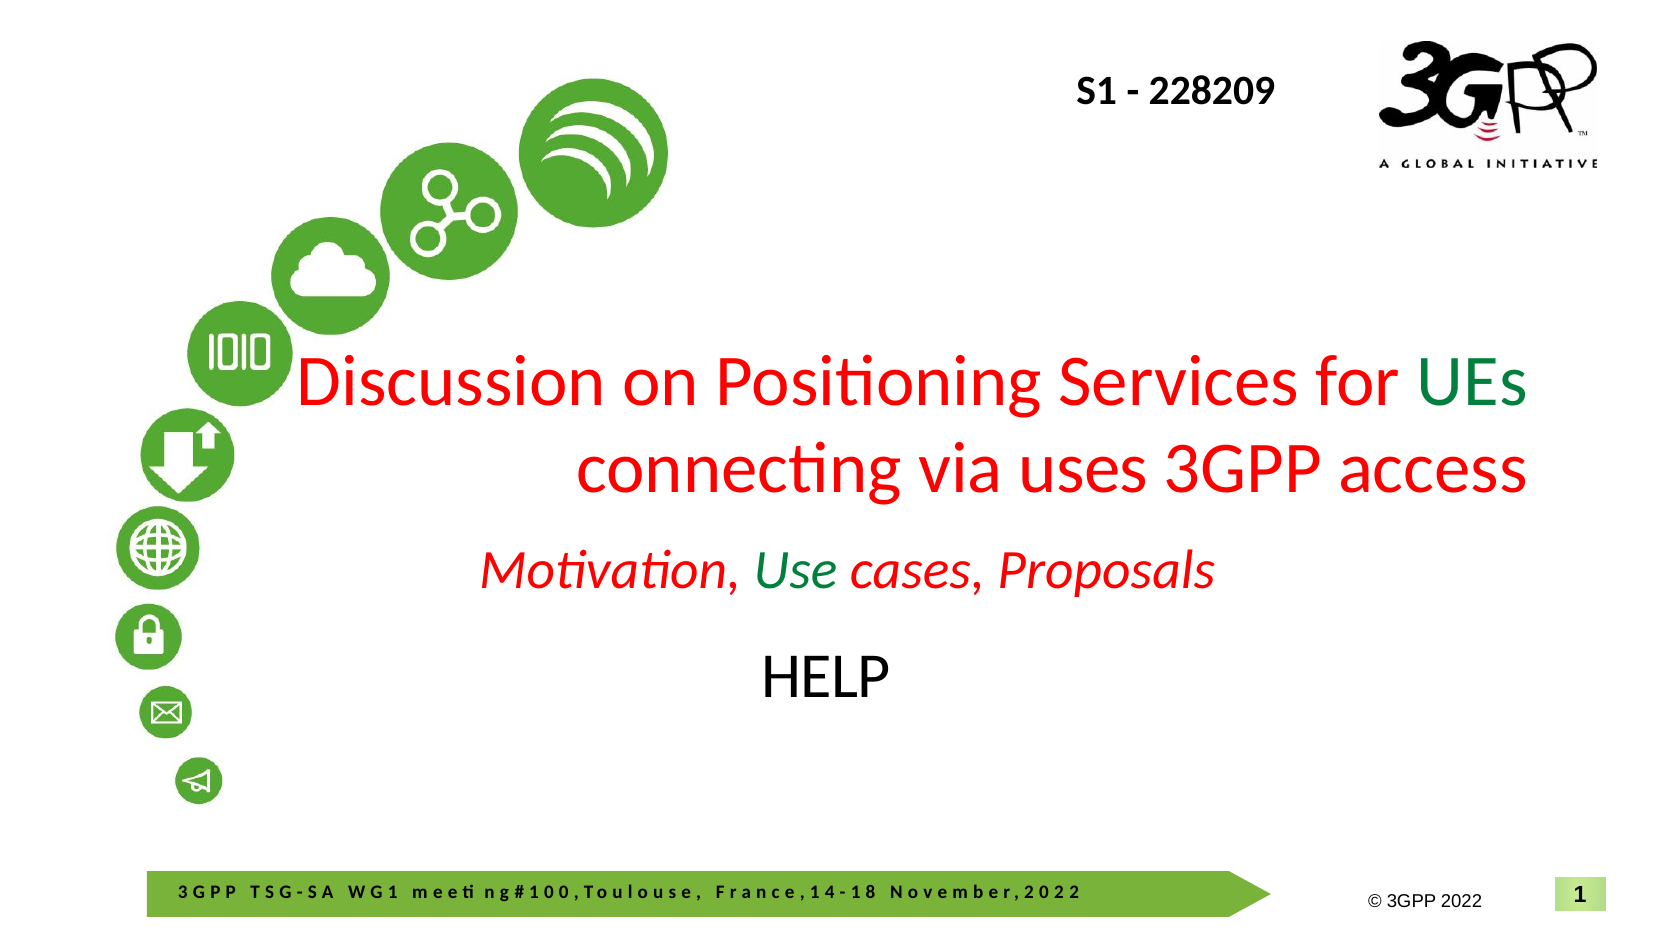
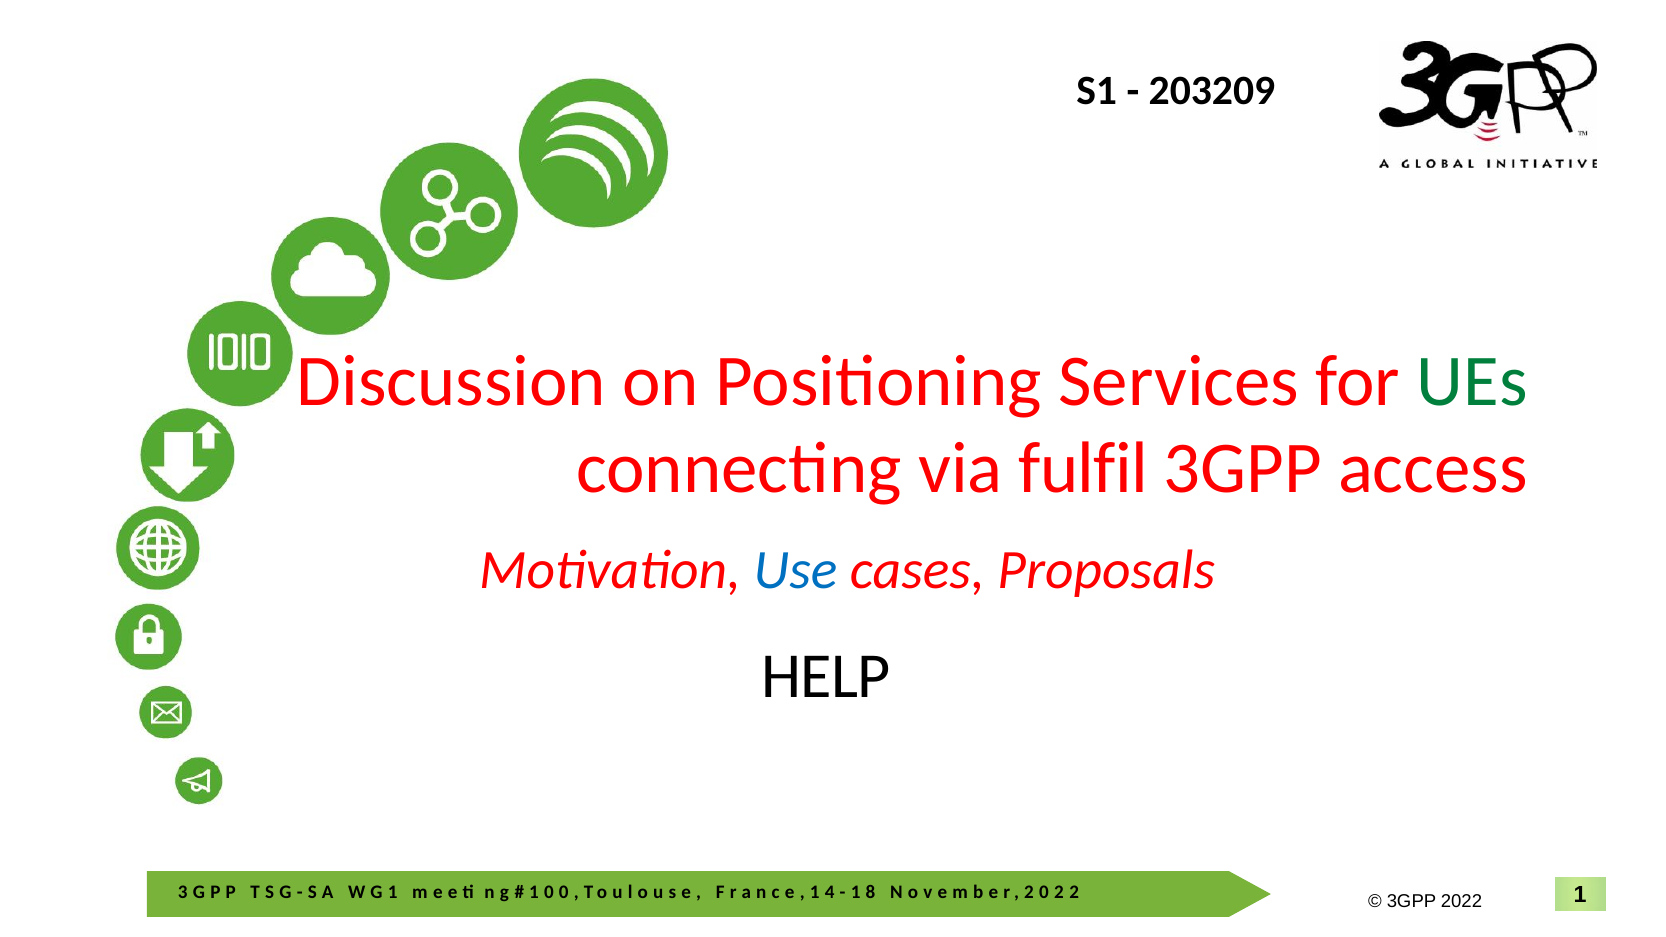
228209: 228209 -> 203209
uses: uses -> fulfil
Use colour: green -> blue
